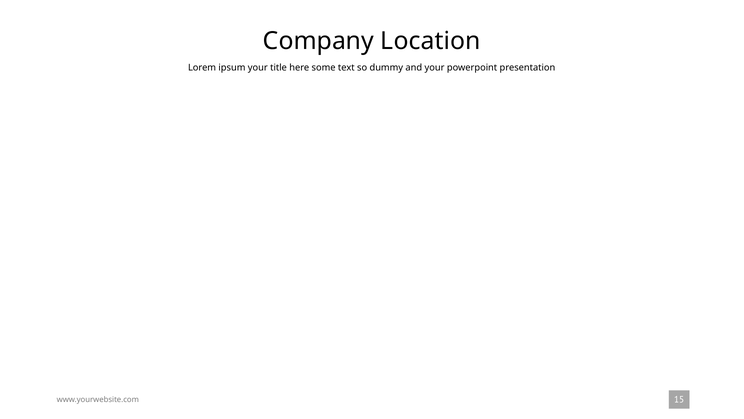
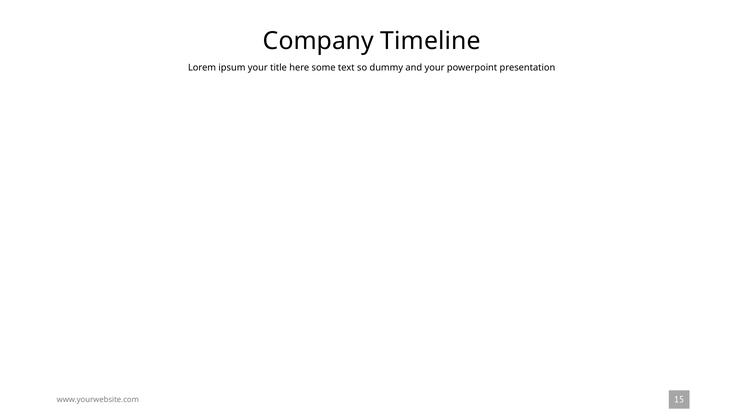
Location: Location -> Timeline
